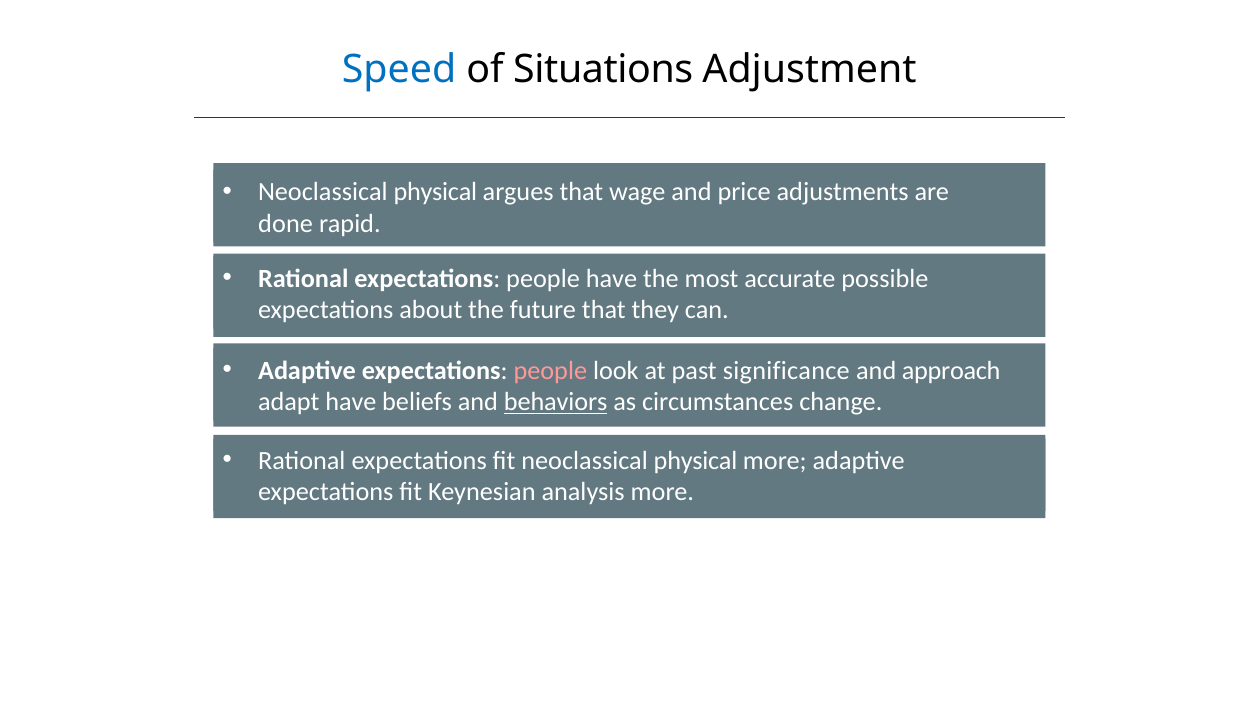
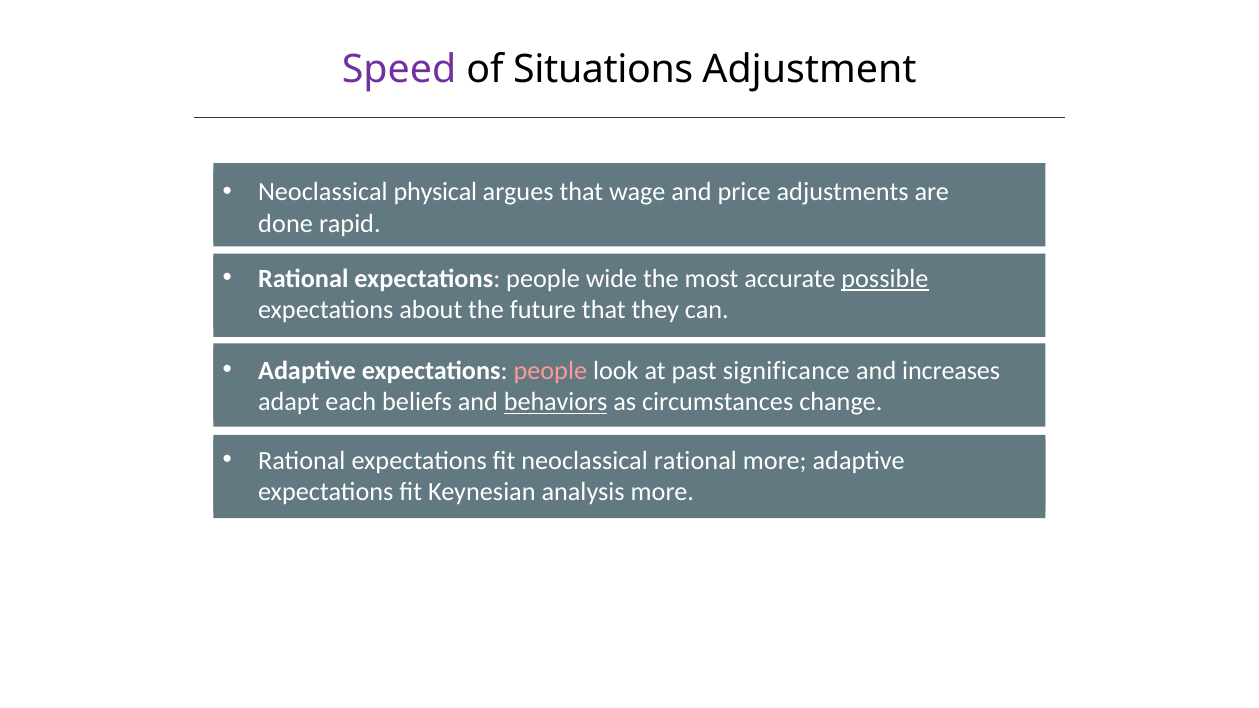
Speed colour: blue -> purple
people have: have -> wide
possible underline: none -> present
approach: approach -> increases
adapt have: have -> each
fit neoclassical physical: physical -> rational
